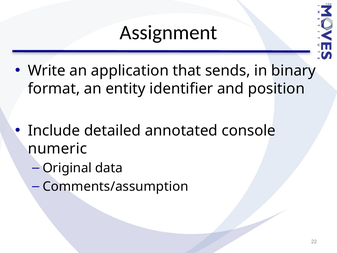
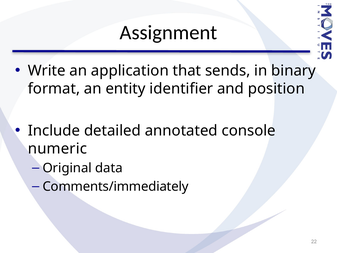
Comments/assumption: Comments/assumption -> Comments/immediately
